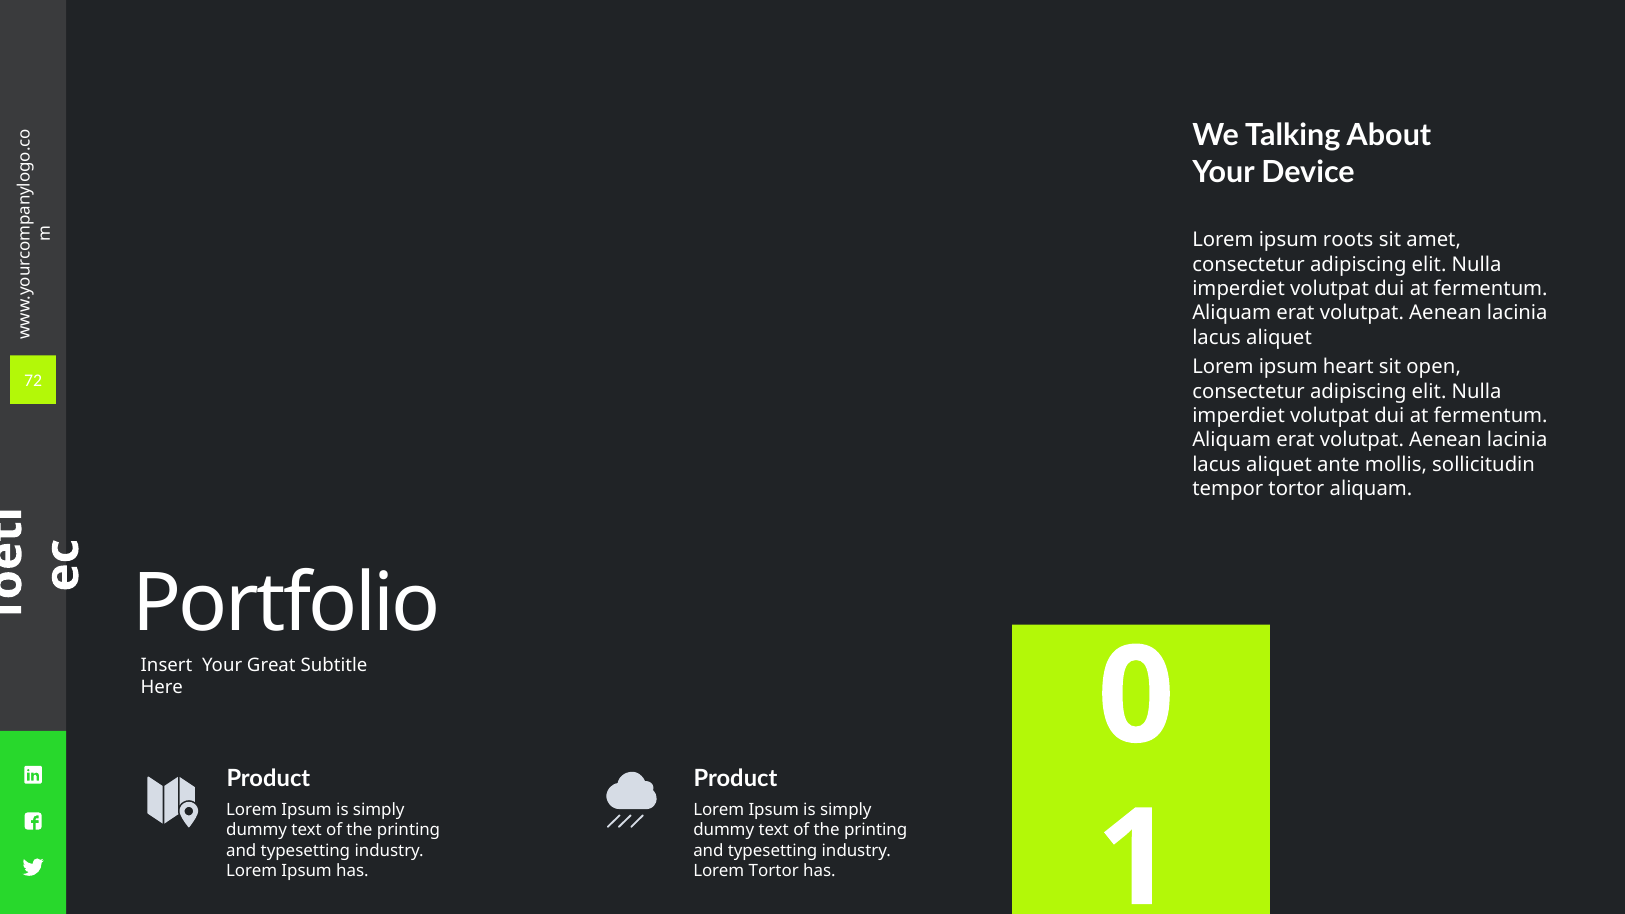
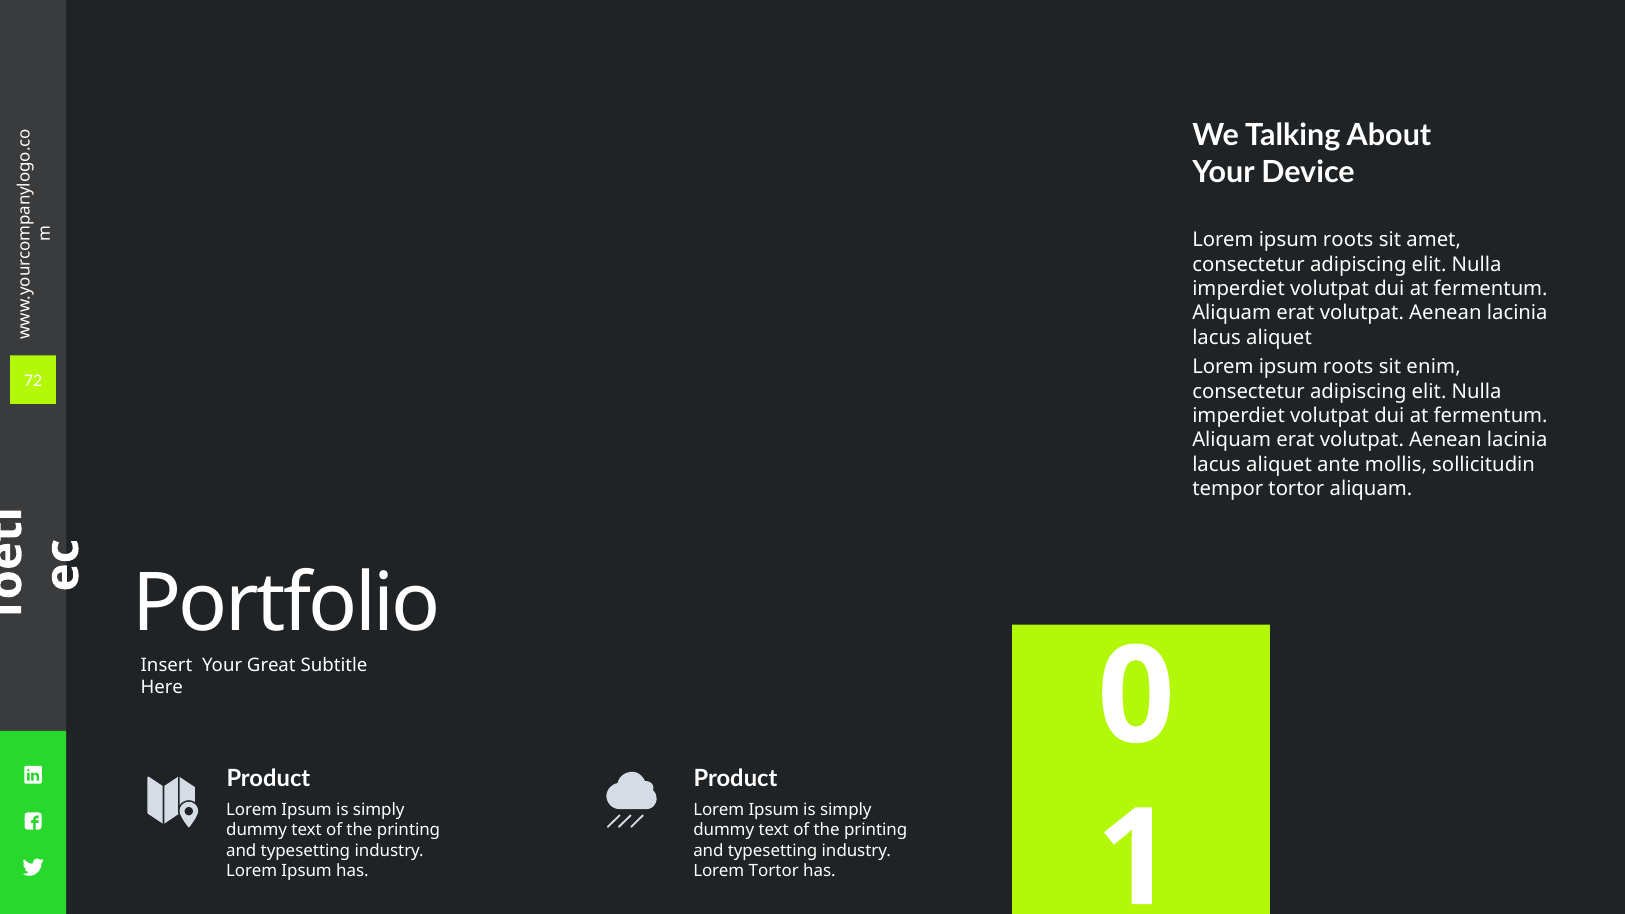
heart at (1348, 367): heart -> roots
open: open -> enim
